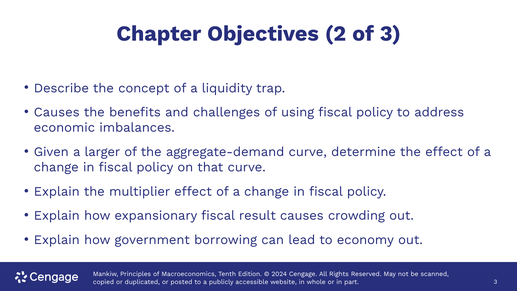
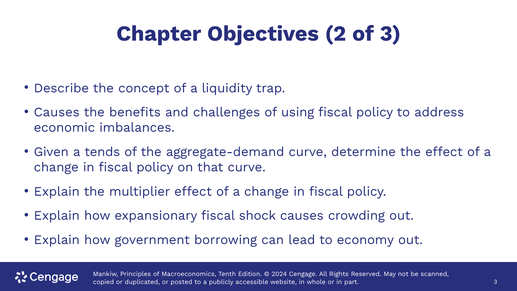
larger: larger -> tends
result: result -> shock
